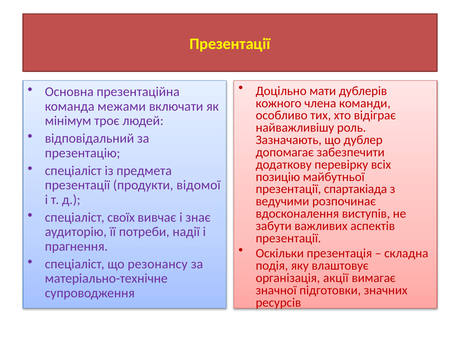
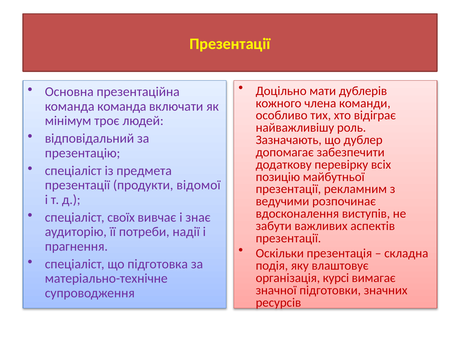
команда межами: межами -> команда
спартакіада: спартакіада -> рекламним
резонансу: резонансу -> підготовка
акції: акції -> курсі
